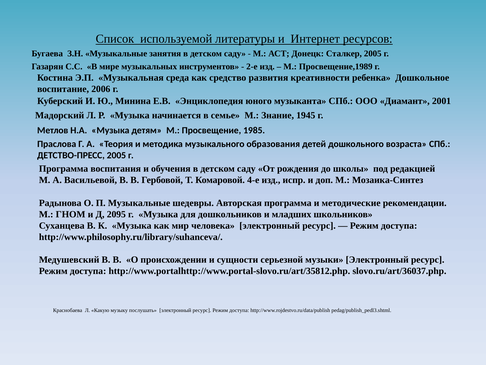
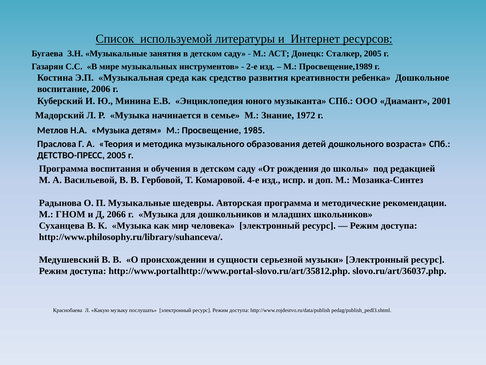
1945: 1945 -> 1972
2095: 2095 -> 2066
